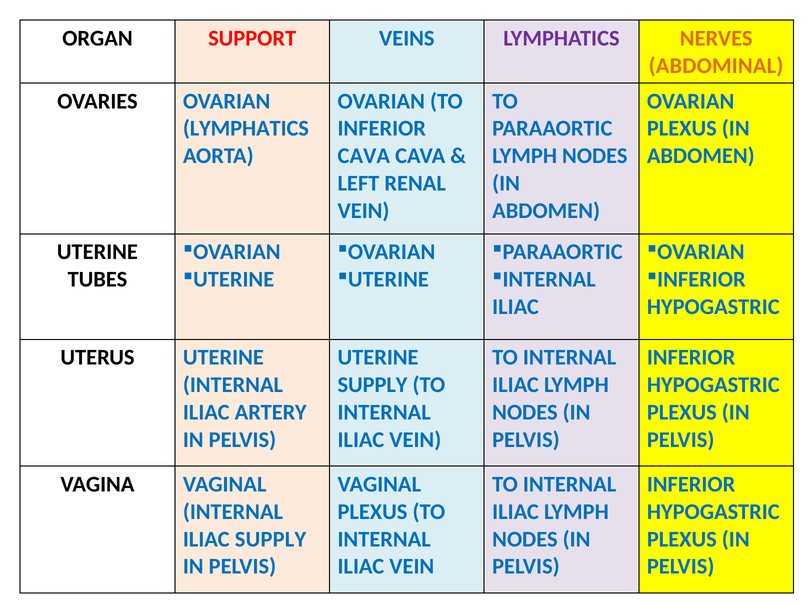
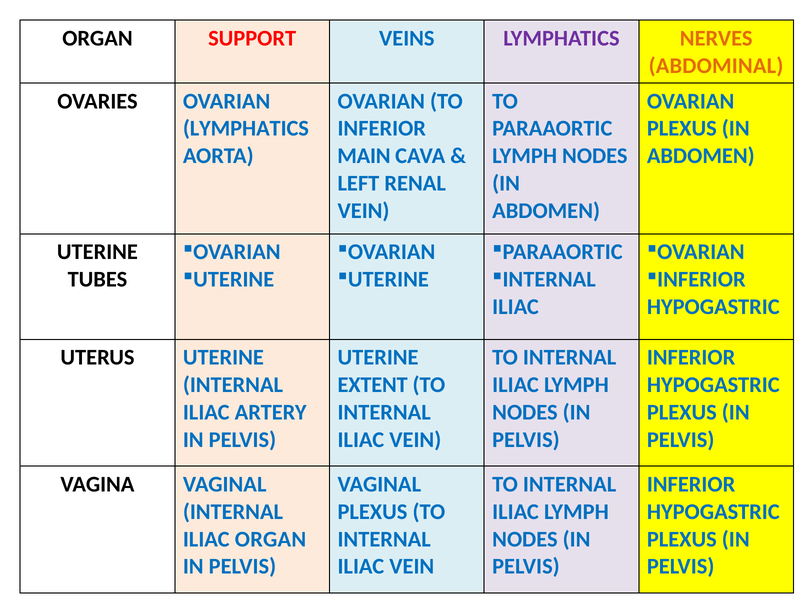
CAVA at (364, 156): CAVA -> MAIN
SUPPLY at (373, 385): SUPPLY -> EXTENT
ILIAC SUPPLY: SUPPLY -> ORGAN
